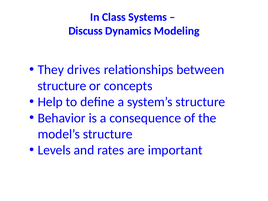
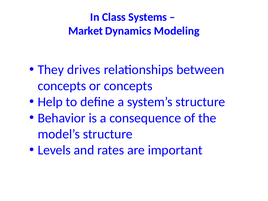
Discuss: Discuss -> Market
structure at (62, 86): structure -> concepts
